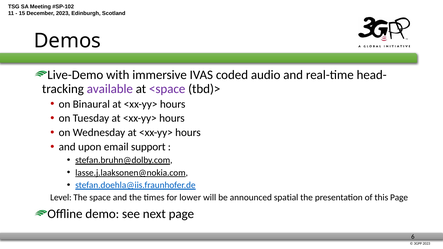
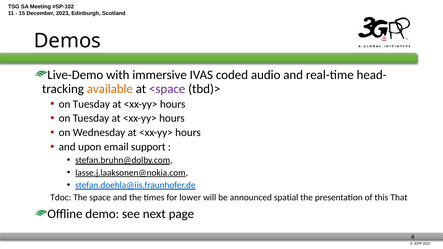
available colour: purple -> orange
Binaural at (91, 104): Binaural -> Tuesday
Level: Level -> Tdoc
this Page: Page -> That
